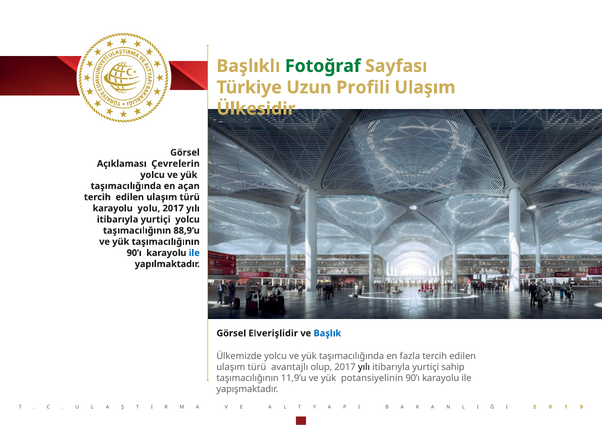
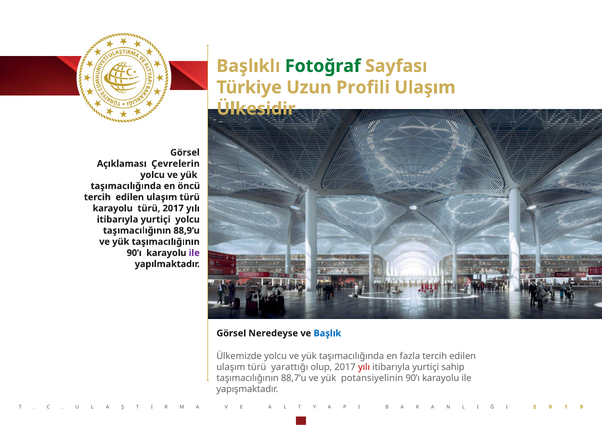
açan: açan -> öncü
karayolu yolu: yolu -> türü
ile at (194, 253) colour: blue -> purple
Elverişlidir: Elverişlidir -> Neredeyse
avantajlı: avantajlı -> yarattığı
yılı at (364, 368) colour: black -> red
11,9’u: 11,9’u -> 88,7’u
